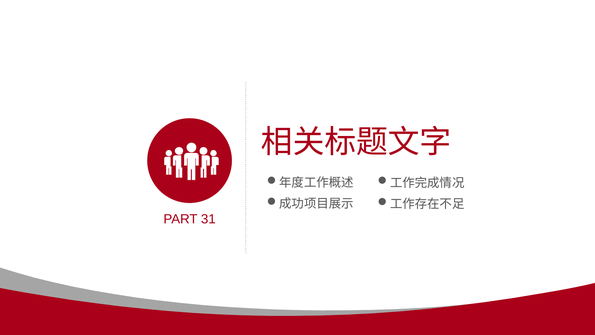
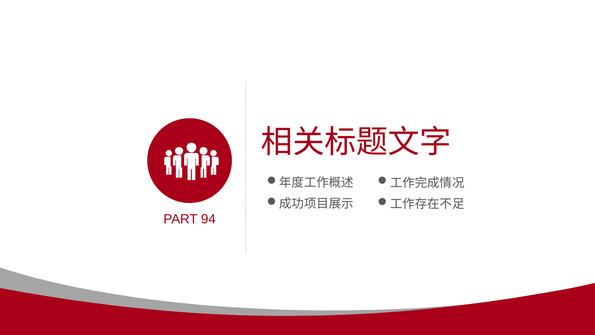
31: 31 -> 94
